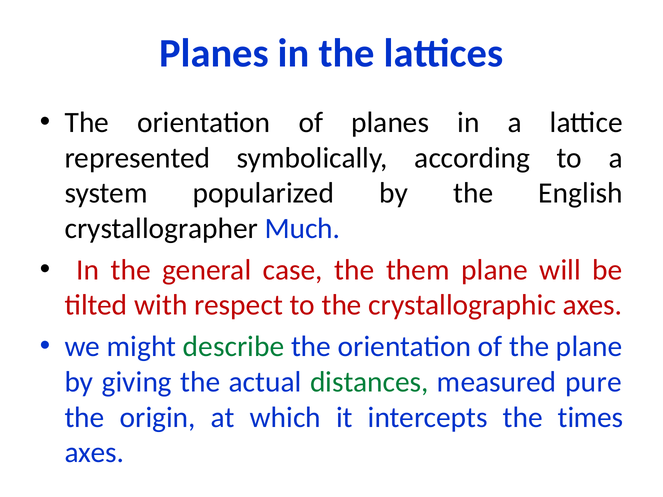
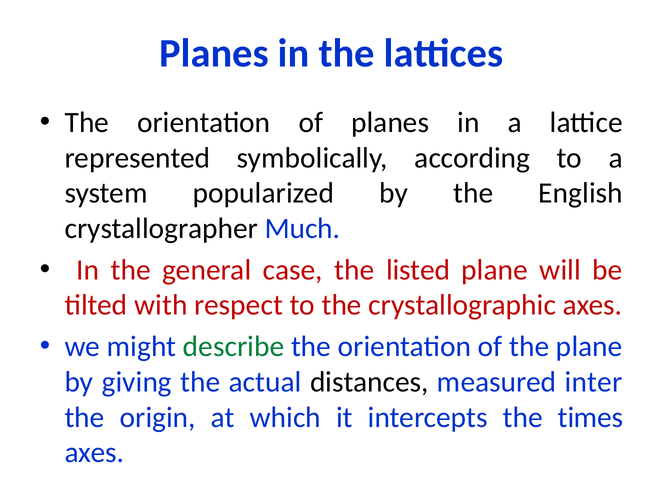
them: them -> listed
distances colour: green -> black
pure: pure -> inter
